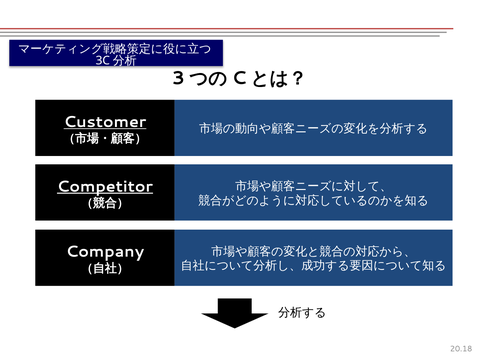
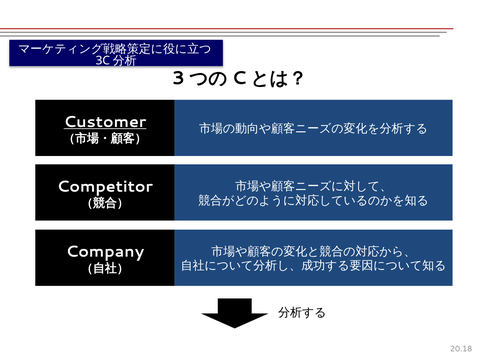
Competitor underline: present -> none
